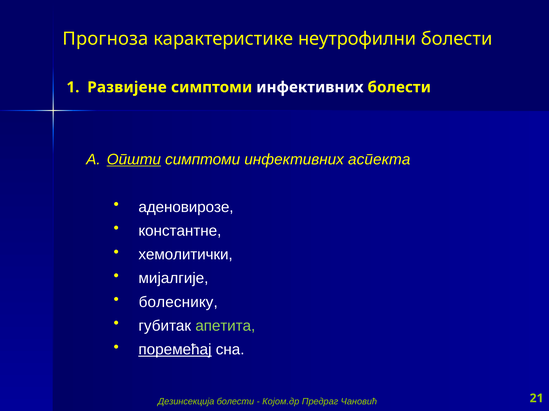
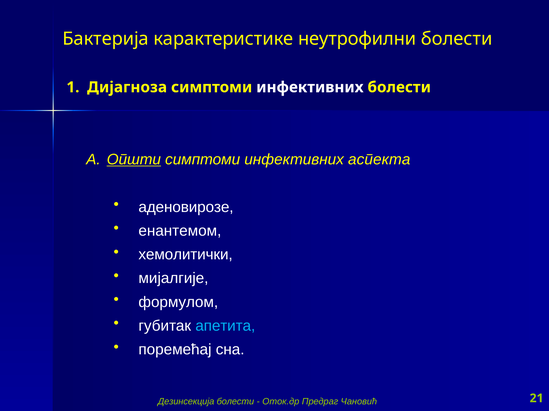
Прогноза: Прогноза -> Бактерија
Развијене: Развијене -> Дијагноза
константне: константне -> енантемом
болеснику: болеснику -> формулом
апетита colour: light green -> light blue
поремећај underline: present -> none
Којом.др: Којом.др -> Оток.др
